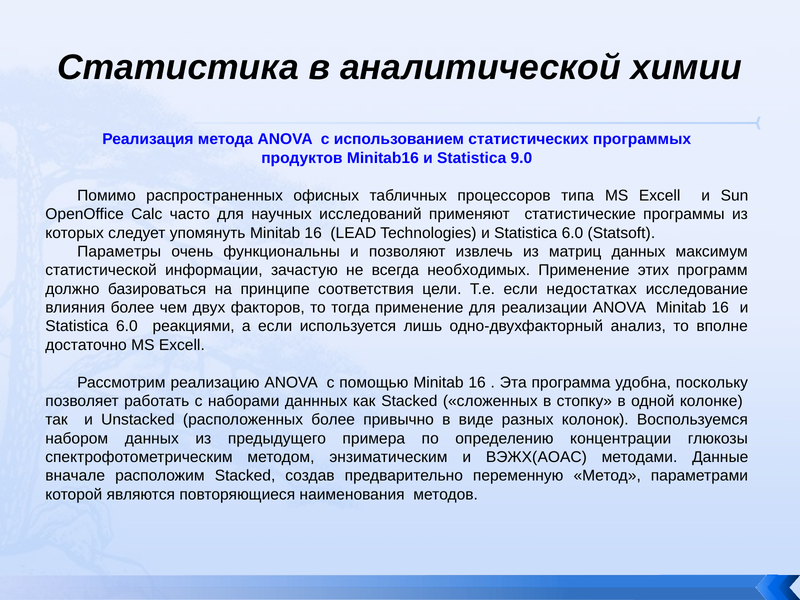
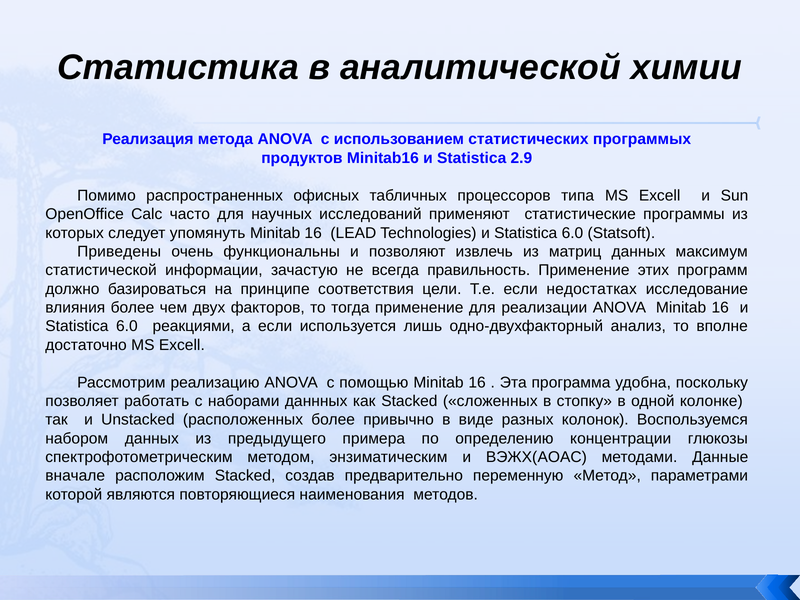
9.0: 9.0 -> 2.9
Параметры: Параметры -> Приведены
необходимых: необходимых -> правильность
